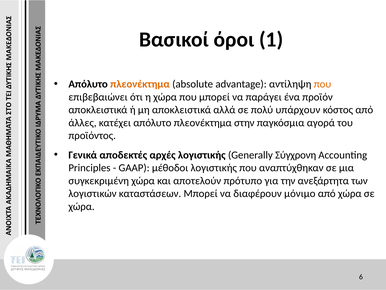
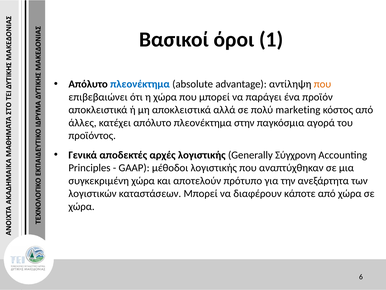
πλεονέκτημα at (140, 84) colour: orange -> blue
υπάρχουν: υπάρχουν -> marketing
μόνιμο: μόνιμο -> κάποτε
